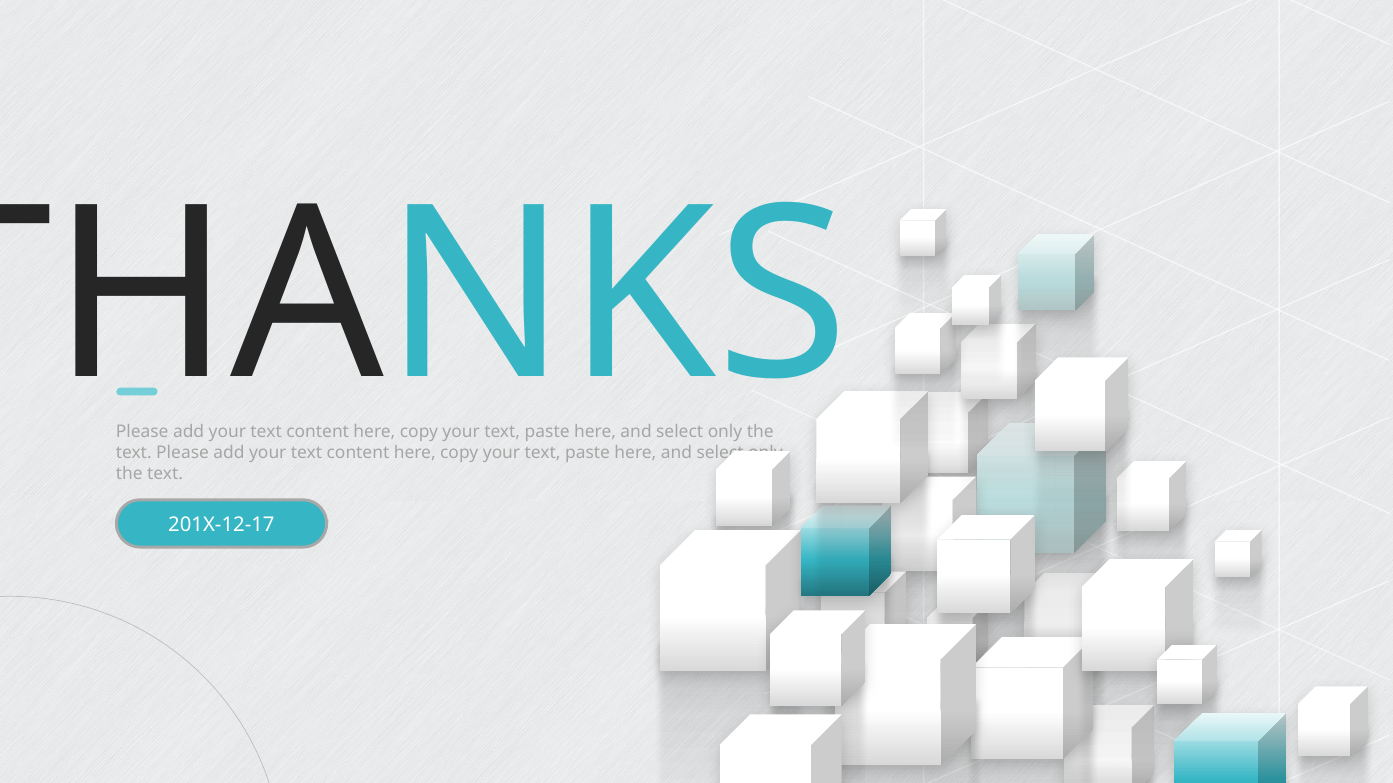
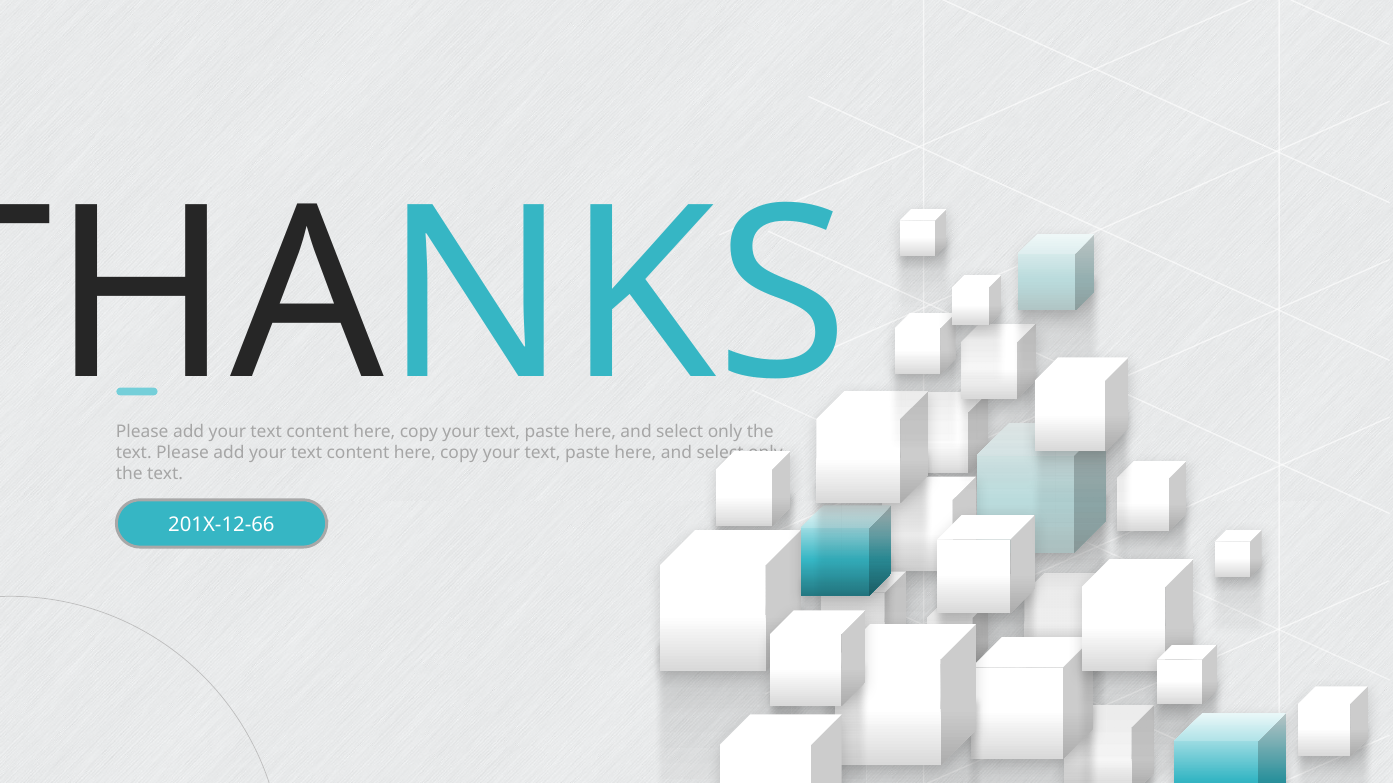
201X-12-17: 201X-12-17 -> 201X-12-66
